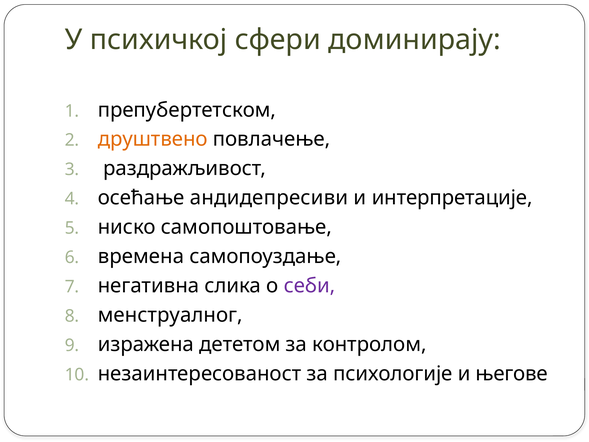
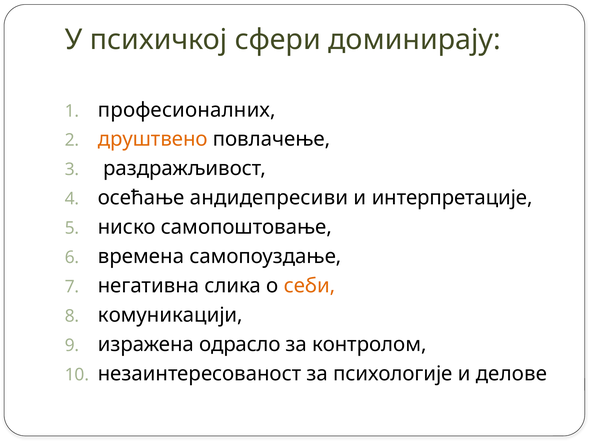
препубертетском: препубертетском -> професионалних
себи colour: purple -> orange
менструалног: менструалног -> комуникацији
дететом: дететом -> одрасло
његове: његове -> делове
